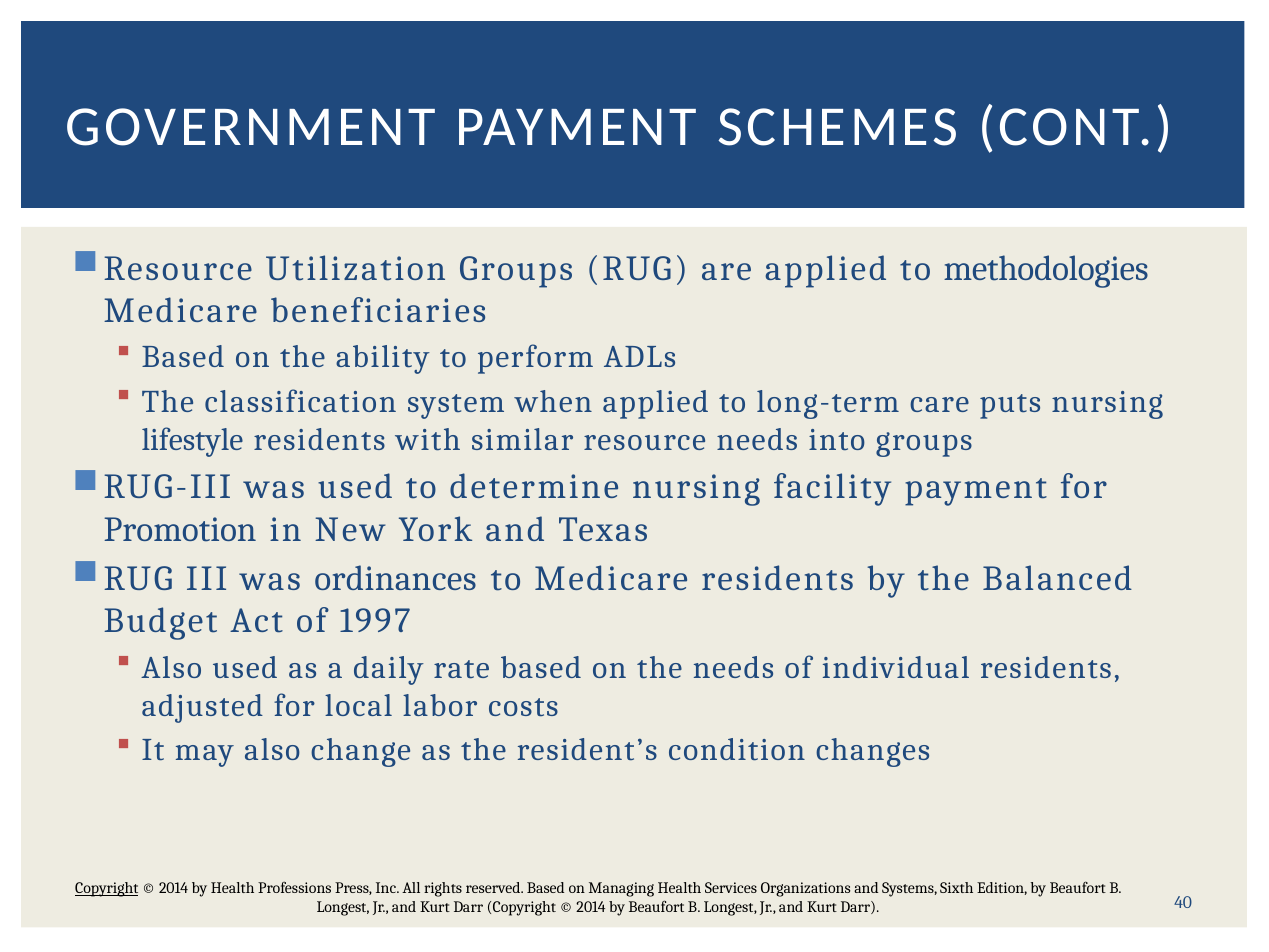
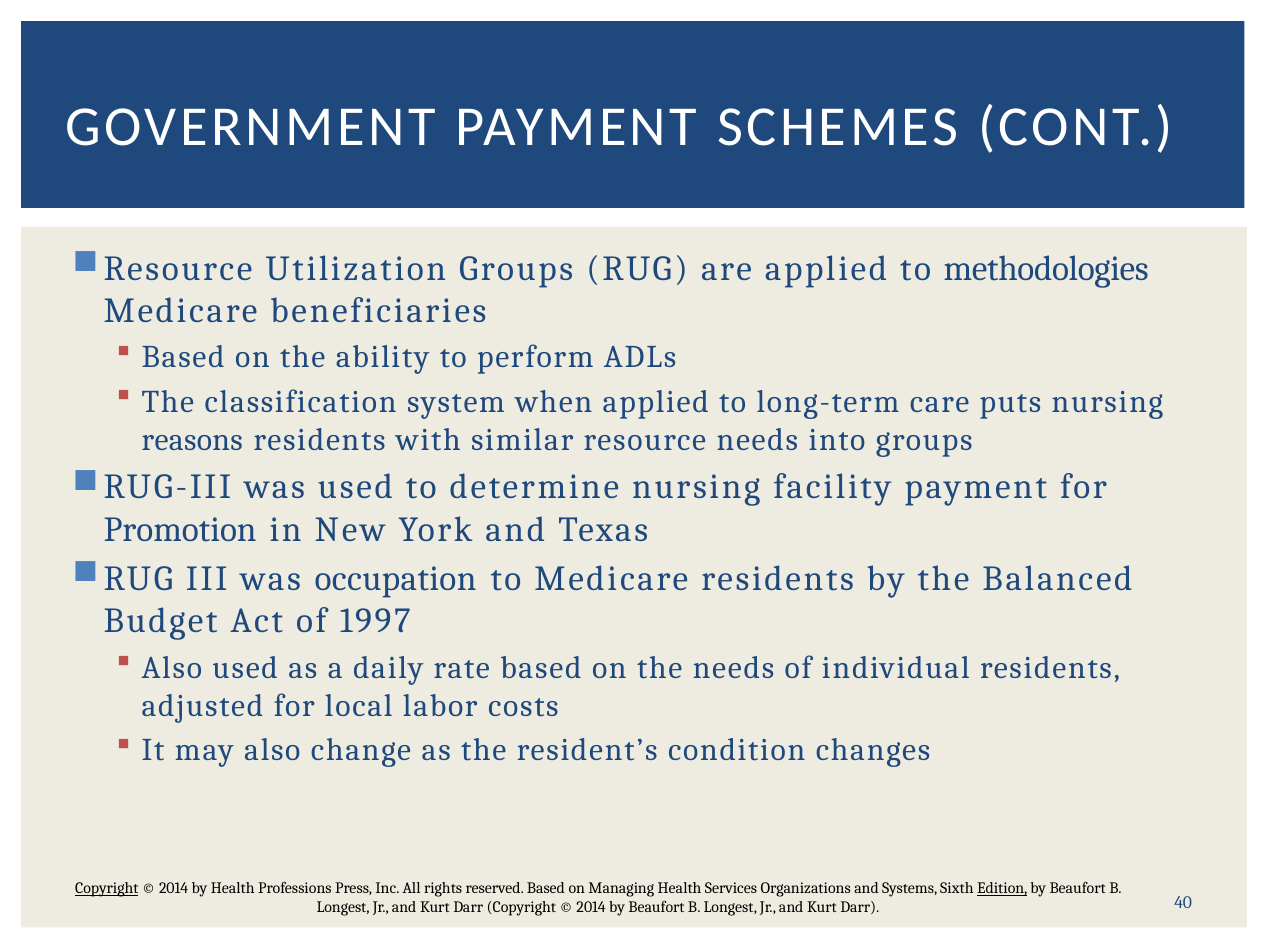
lifestyle: lifestyle -> reasons
ordinances: ordinances -> occupation
Edition underline: none -> present
